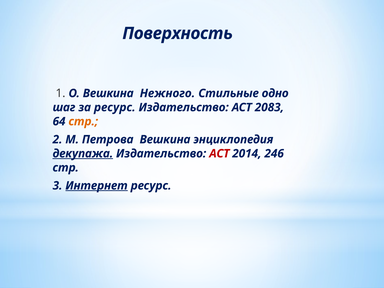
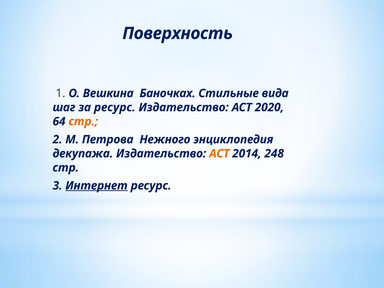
Нежного: Нежного -> Баночках
одно: одно -> вида
2083: 2083 -> 2020
Петрова Вешкина: Вешкина -> Нежного
декупажа underline: present -> none
АСТ at (219, 154) colour: red -> orange
246: 246 -> 248
